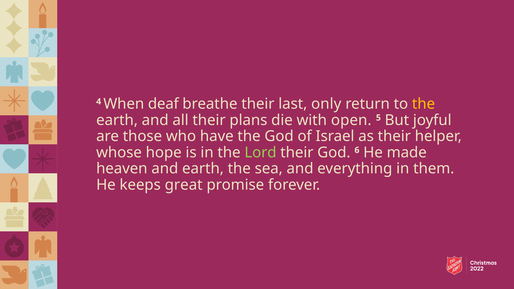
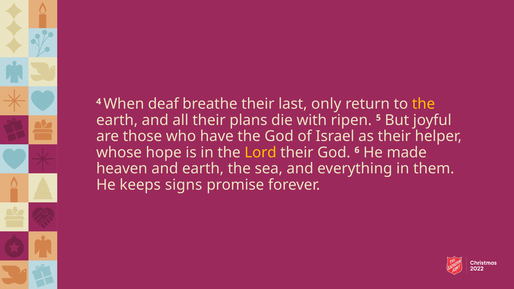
open: open -> ripen
Lord colour: light green -> yellow
great: great -> signs
